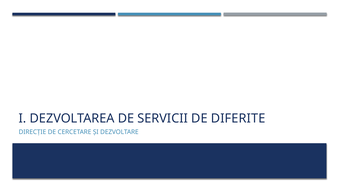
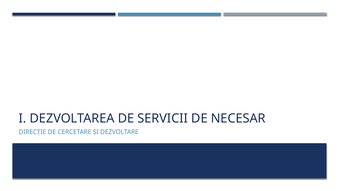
DIFERITE: DIFERITE -> NECESAR
